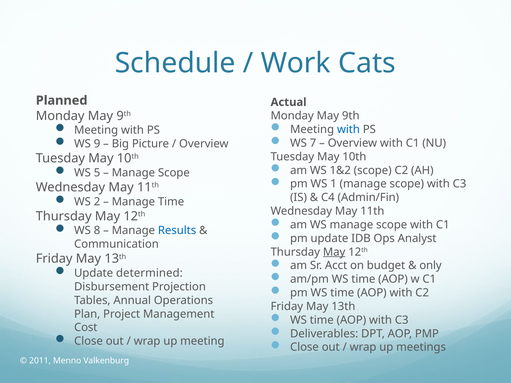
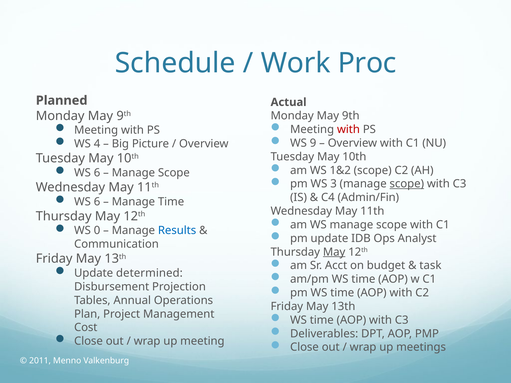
Cats: Cats -> Proc
with at (348, 130) colour: blue -> red
7: 7 -> 9
9: 9 -> 4
5 at (97, 173): 5 -> 6
1: 1 -> 3
scope at (407, 184) underline: none -> present
2 at (97, 202): 2 -> 6
8: 8 -> 0
only: only -> task
